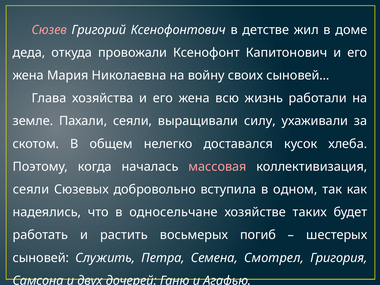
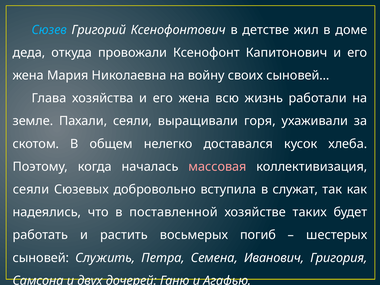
Сюзев colour: pink -> light blue
силу: силу -> горя
одном: одном -> служат
односельчане: односельчане -> поставленной
Смотрел: Смотрел -> Иванович
